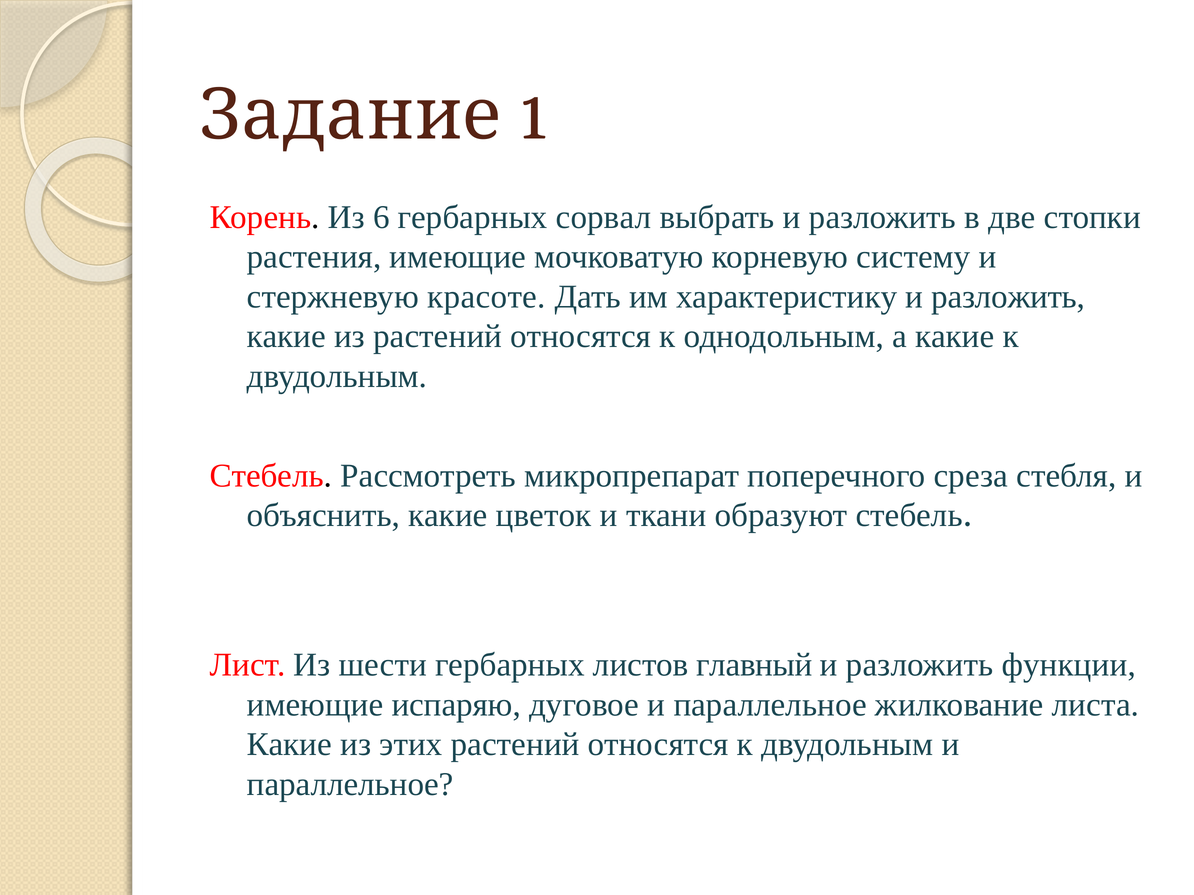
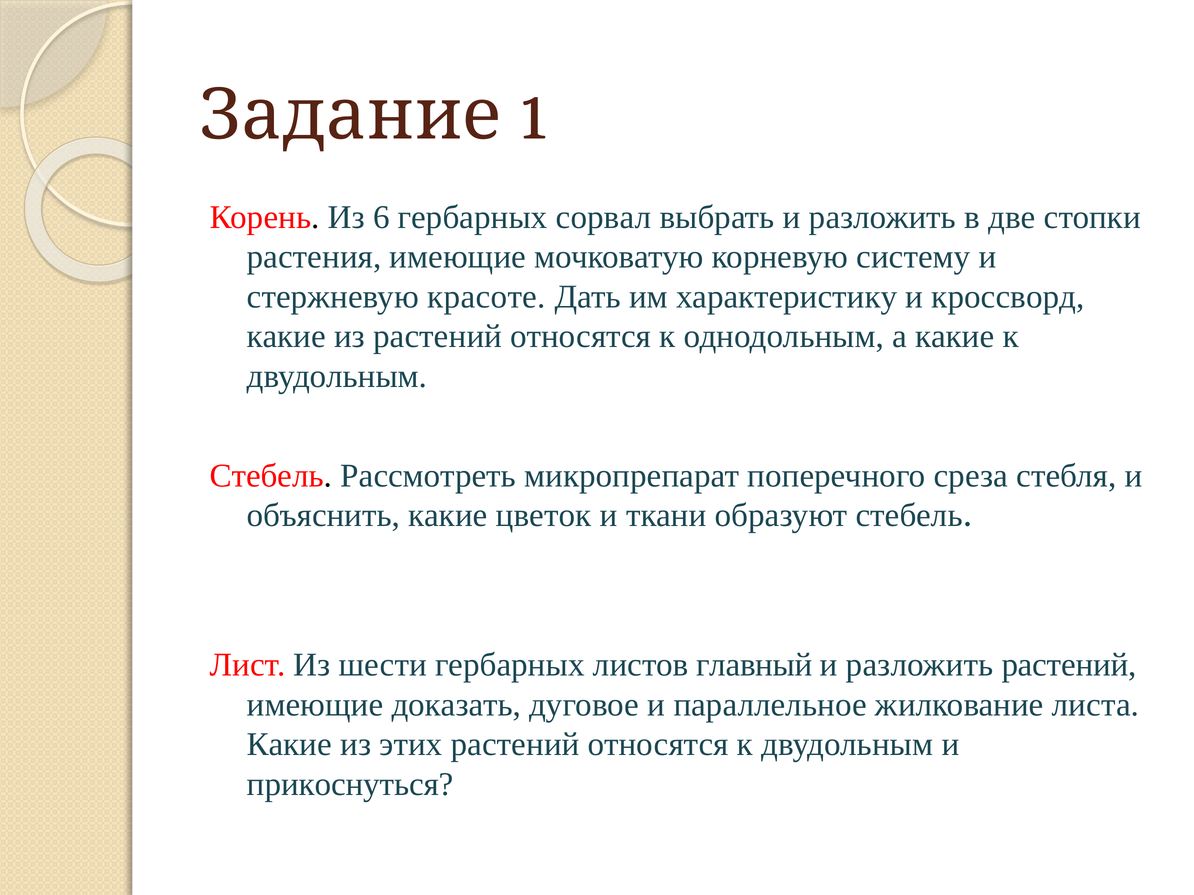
характеристику и разложить: разложить -> кроссворд
разложить функции: функции -> растений
испаряю: испаряю -> доказать
параллельное at (350, 785): параллельное -> прикоснуться
